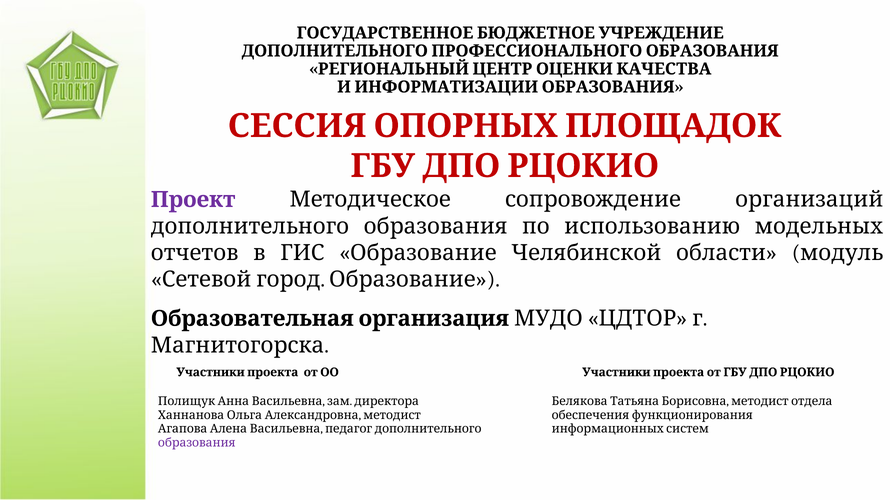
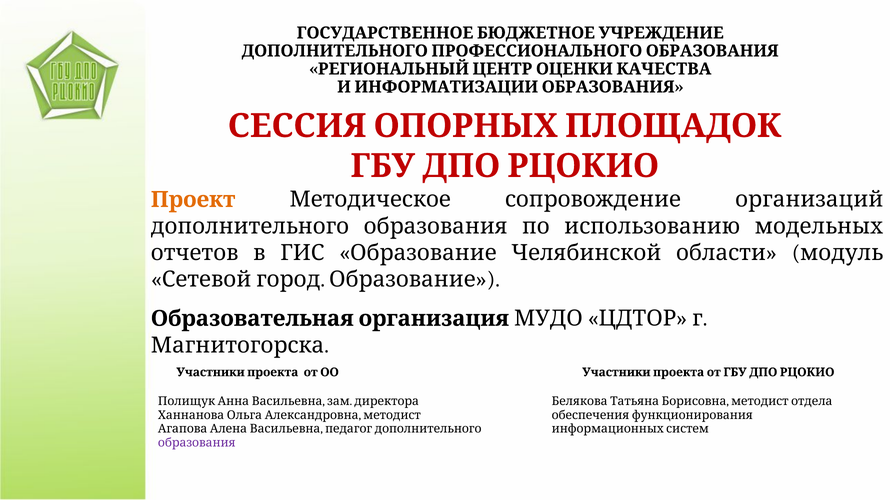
Проект colour: purple -> orange
